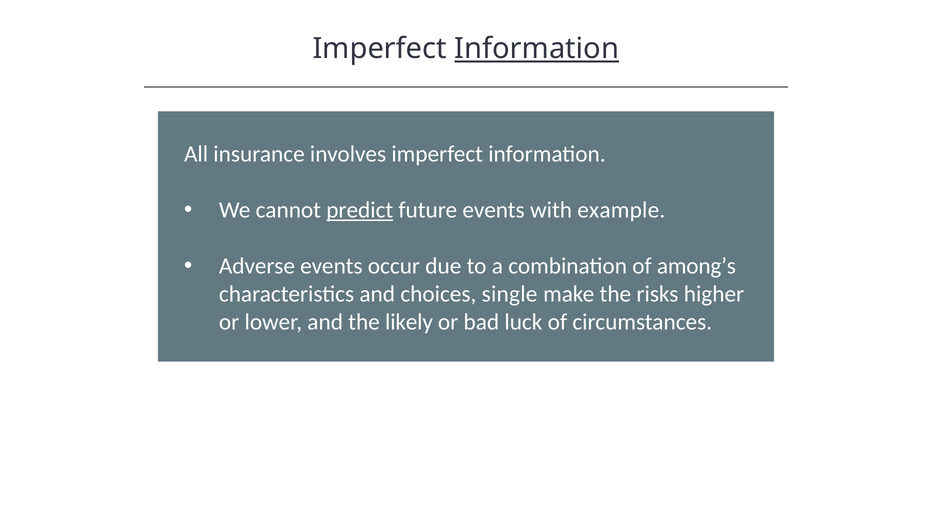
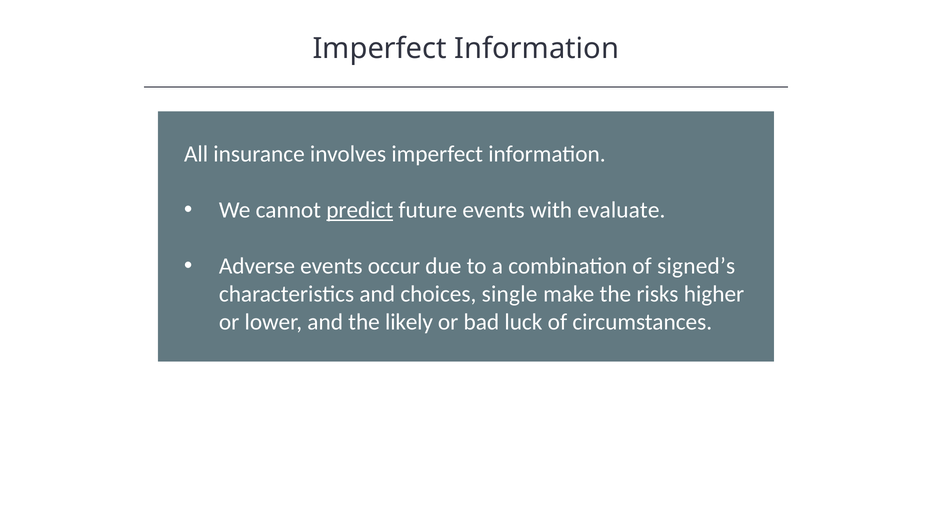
Information at (537, 49) underline: present -> none
example: example -> evaluate
among’s: among’s -> signed’s
